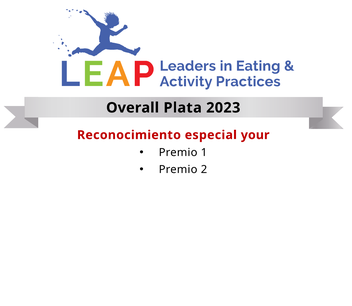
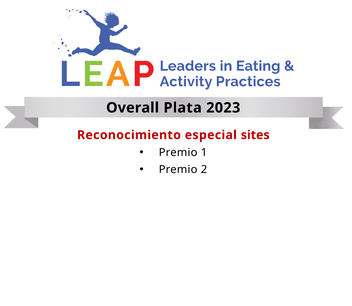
your: your -> sites
